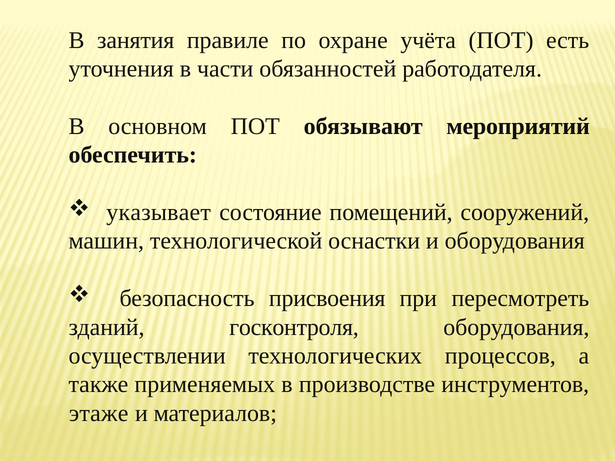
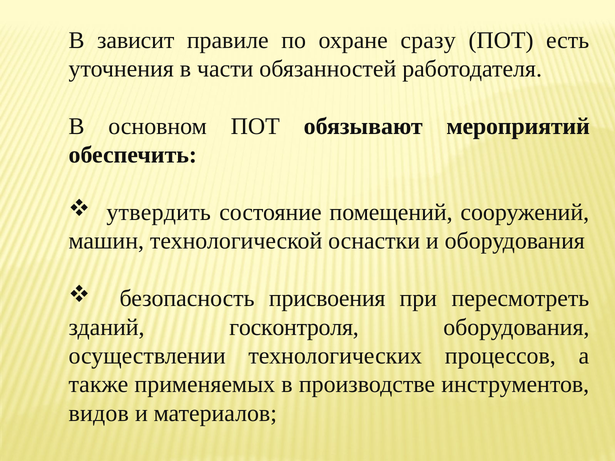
занятия: занятия -> зависит
учёта: учёта -> сразу
указывает: указывает -> утвердить
этаже: этаже -> видов
